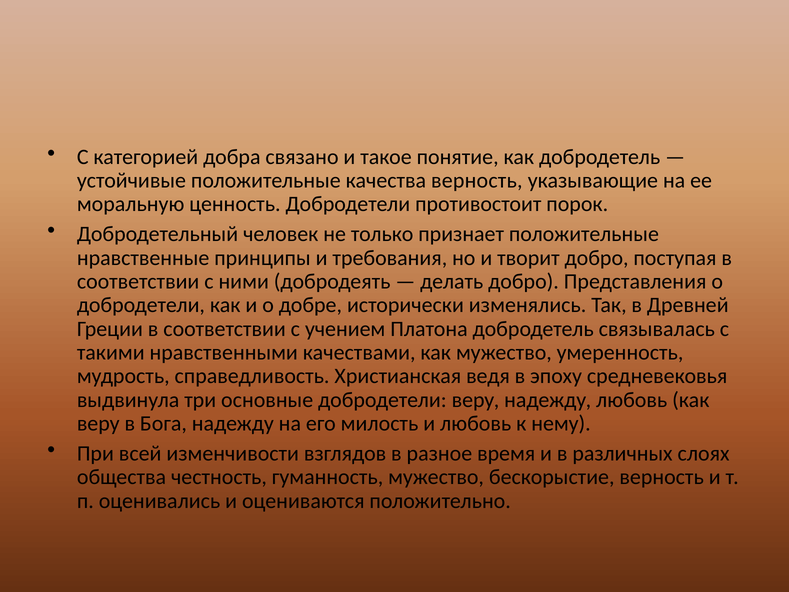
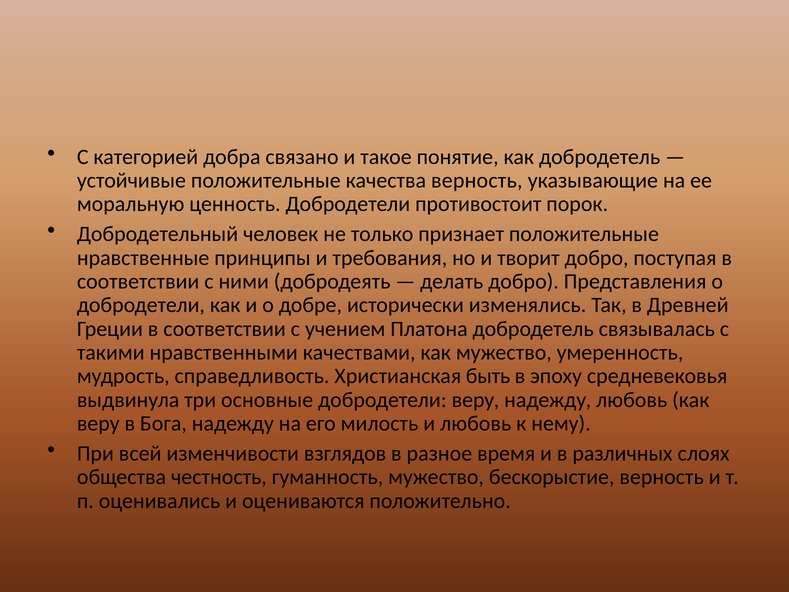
ведя: ведя -> быть
